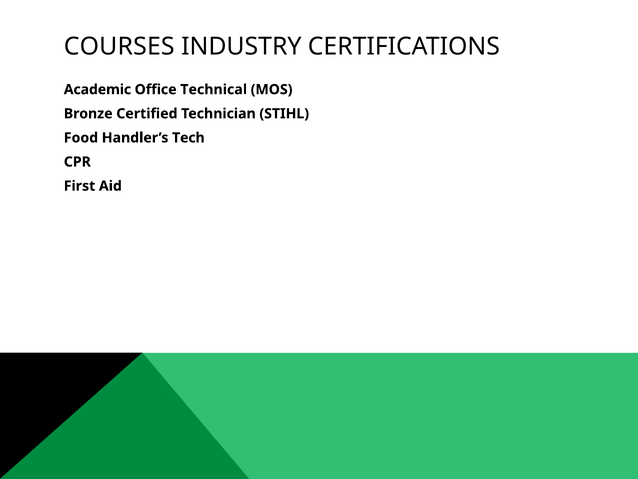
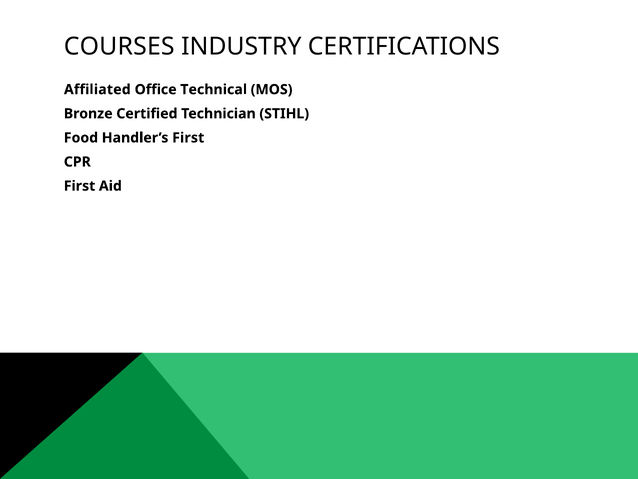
Academic: Academic -> Affiliated
Handler’s Tech: Tech -> First
